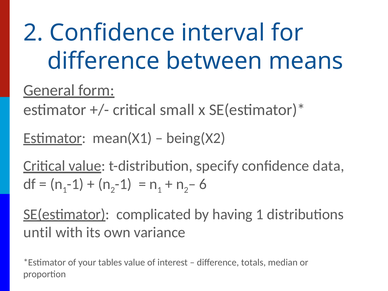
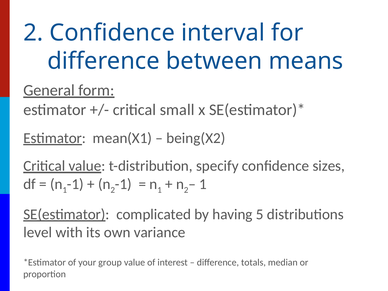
data: data -> sizes
6 at (203, 184): 6 -> 1
having 1: 1 -> 5
until: until -> level
tables: tables -> group
